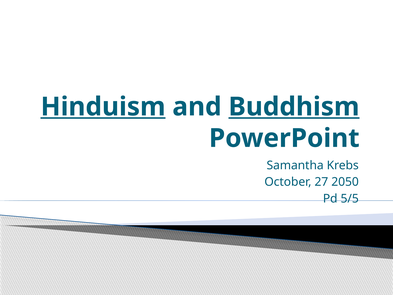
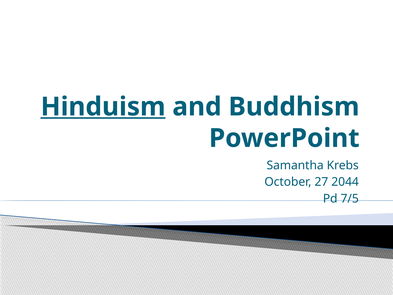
Buddhism underline: present -> none
2050: 2050 -> 2044
5/5: 5/5 -> 7/5
